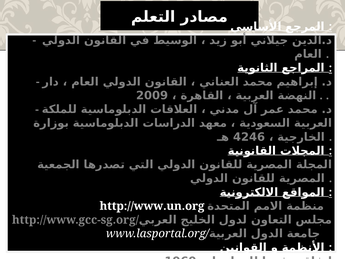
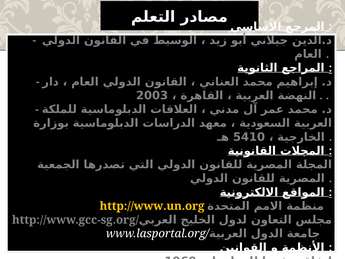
2009: 2009 -> 2003
4246: 4246 -> 5410
http://www.un.org colour: white -> yellow
